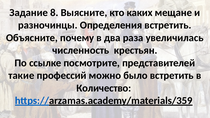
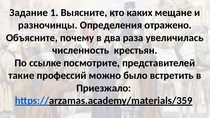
8: 8 -> 1
Определения встретить: встретить -> отражено
Количество: Количество -> Приезжало
